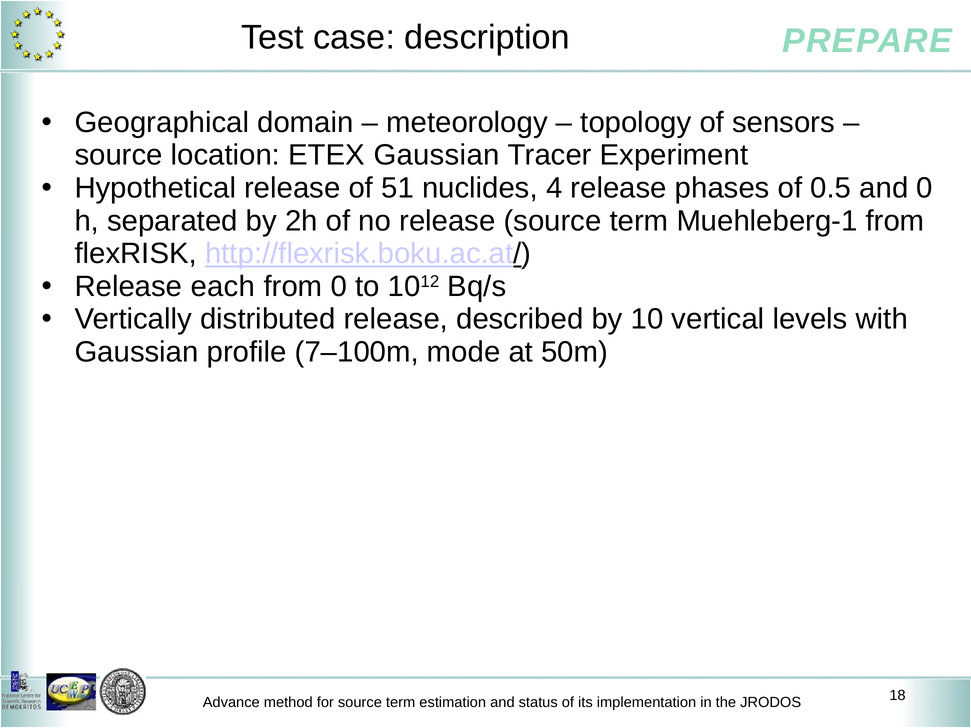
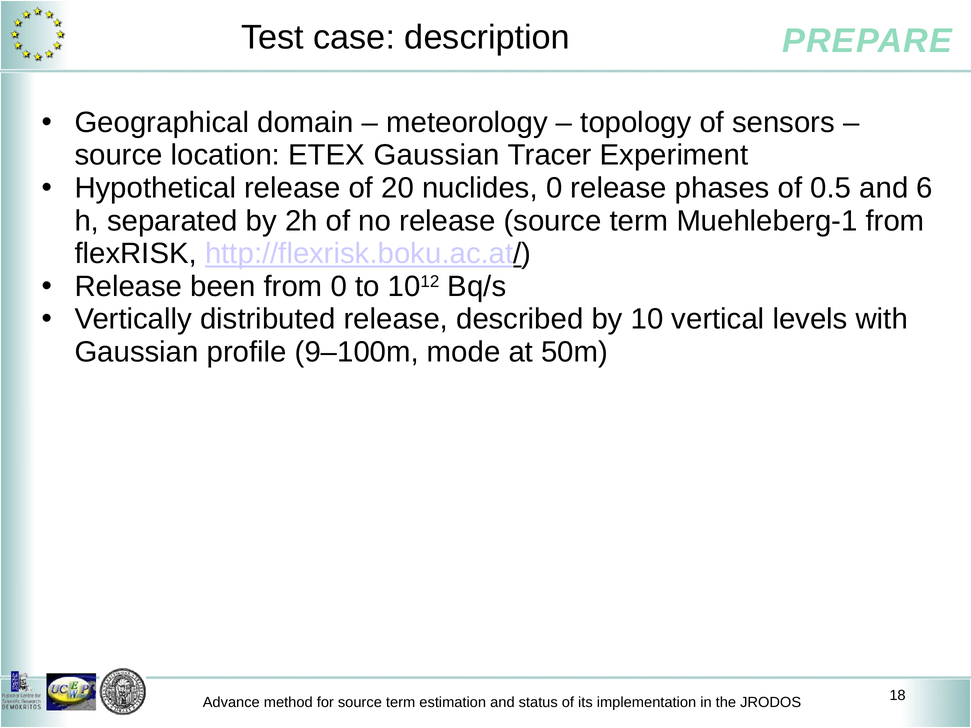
51: 51 -> 20
nuclides 4: 4 -> 0
and 0: 0 -> 6
each: each -> been
7–100m: 7–100m -> 9–100m
